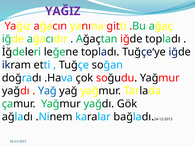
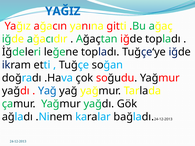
YAĞIZ colour: purple -> blue
